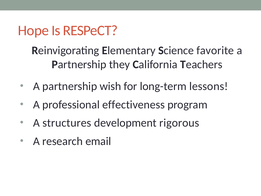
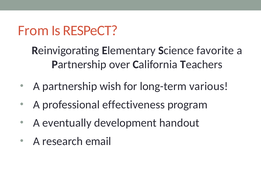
Hope: Hope -> From
they: they -> over
lessons: lessons -> various
structures: structures -> eventually
rigorous: rigorous -> handout
